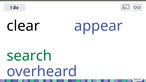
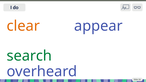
clear colour: black -> orange
